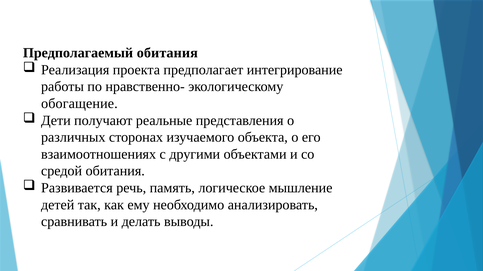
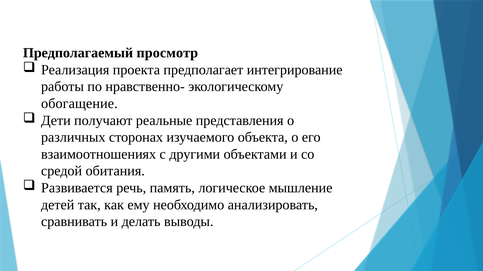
Предполагаемый обитания: обитания -> просмотр
